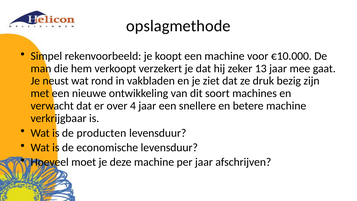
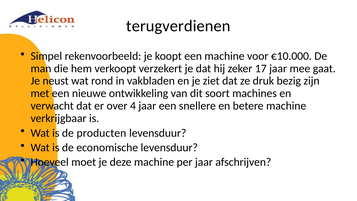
opslagmethode: opslagmethode -> terugverdienen
13: 13 -> 17
